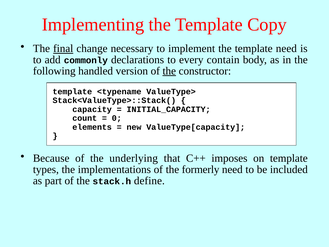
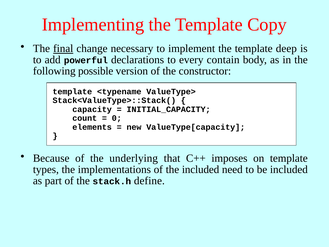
template need: need -> deep
commonly: commonly -> powerful
handled: handled -> possible
the at (169, 71) underline: present -> none
the formerly: formerly -> included
